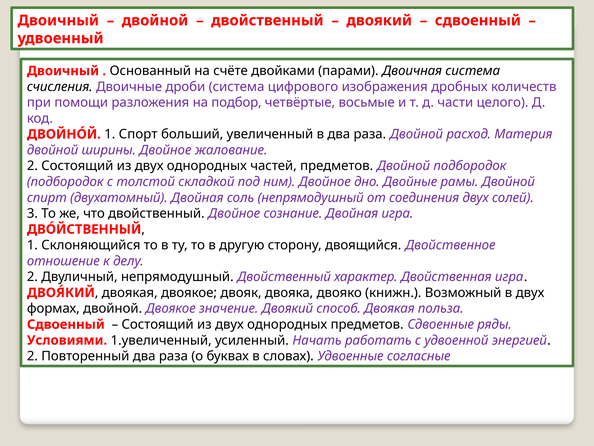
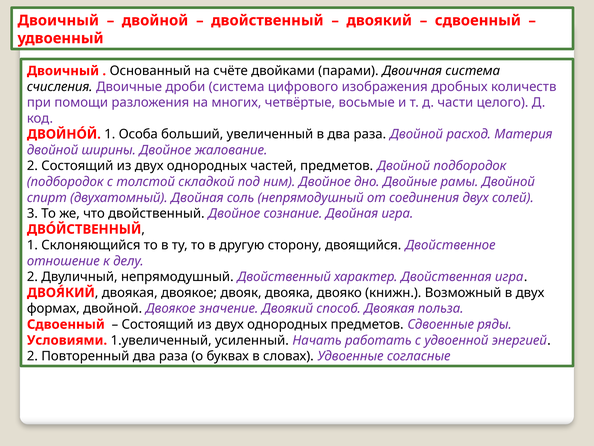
подбор: подбор -> многих
Спорт: Спорт -> Особа
